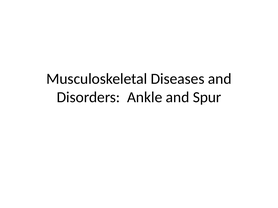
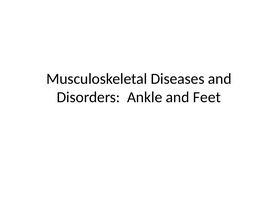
Spur: Spur -> Feet
